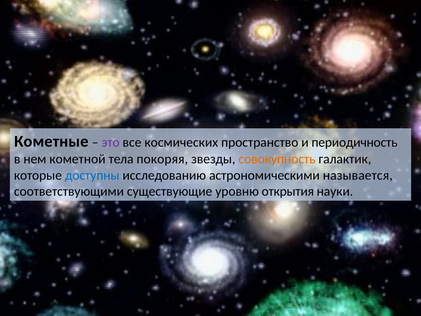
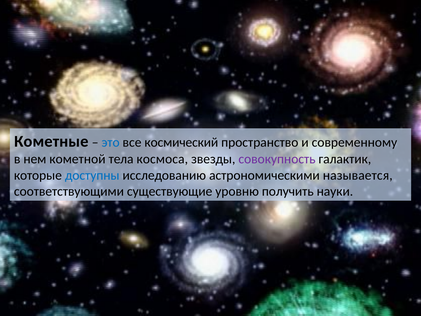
это colour: purple -> blue
космических: космических -> космический
периодичность: периодичность -> современному
покоряя: покоряя -> космоса
совокупность colour: orange -> purple
открытия: открытия -> получить
